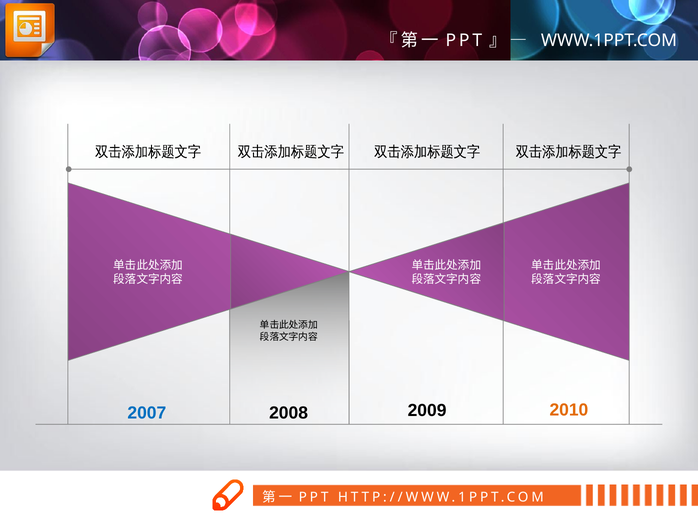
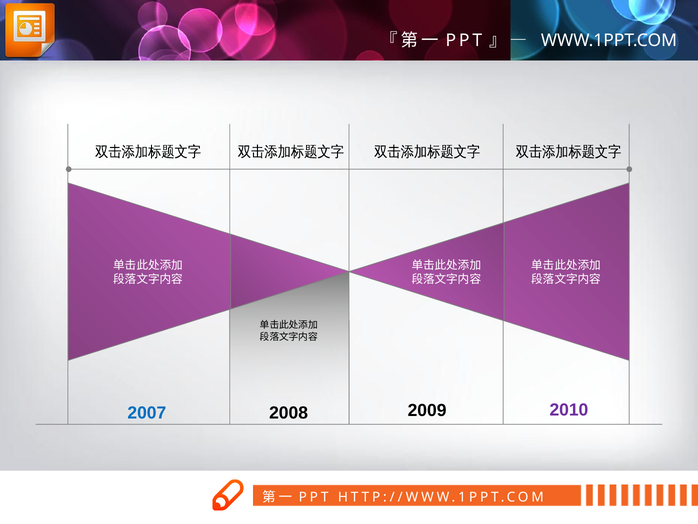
2010 colour: orange -> purple
